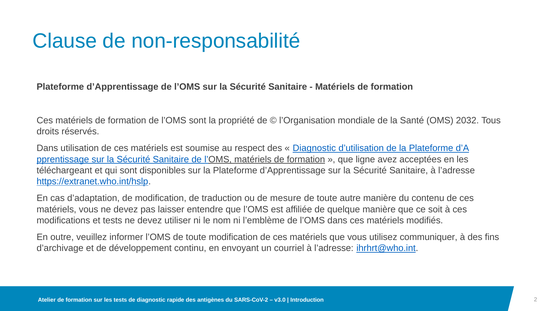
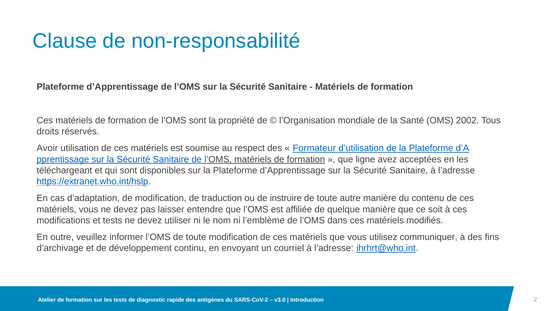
2032: 2032 -> 2002
Dans at (47, 148): Dans -> Avoir
Diagnostic at (314, 148): Diagnostic -> Formateur
mesure: mesure -> instruire
